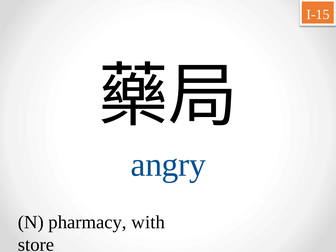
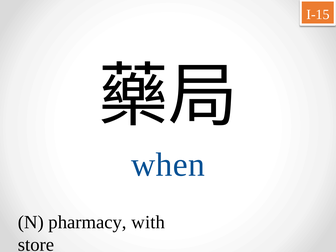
angry: angry -> when
